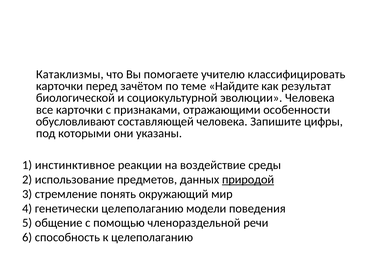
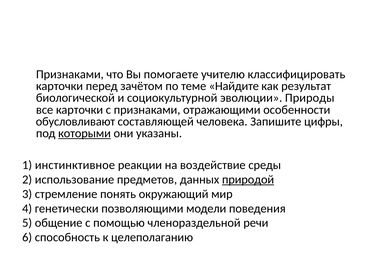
Катаклизмы at (70, 74): Катаклизмы -> Признаками
эволюции Человека: Человека -> Природы
которыми underline: none -> present
генетически целеполаганию: целеполаганию -> позволяющими
